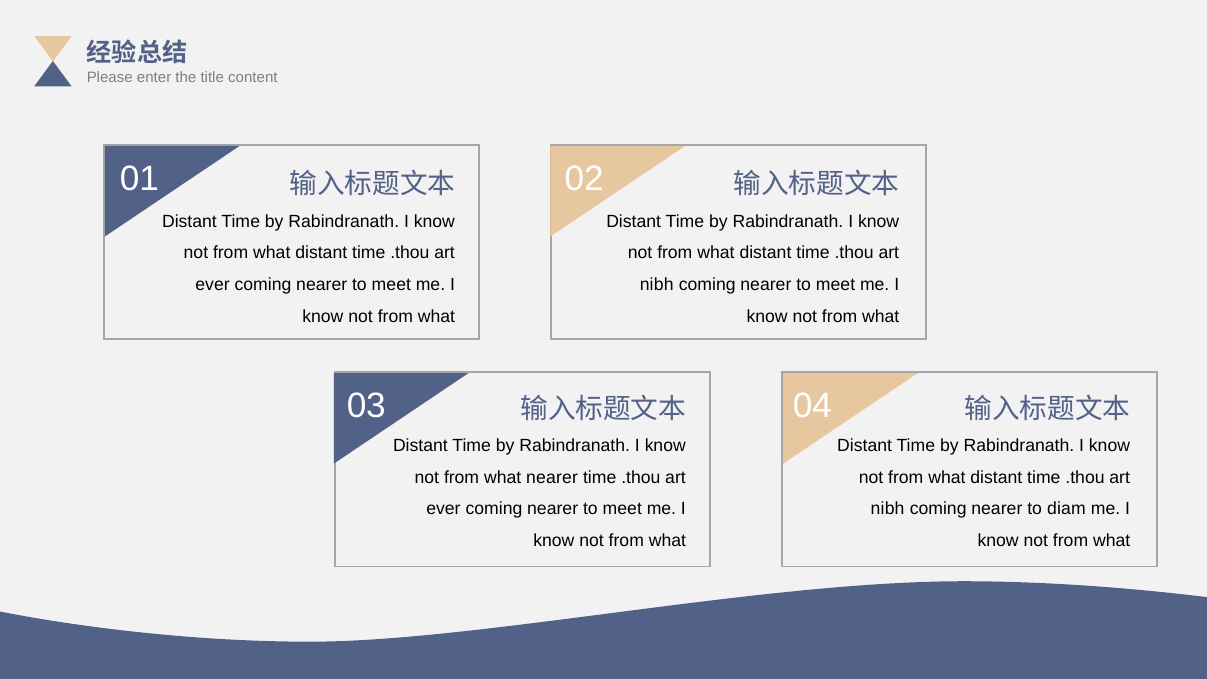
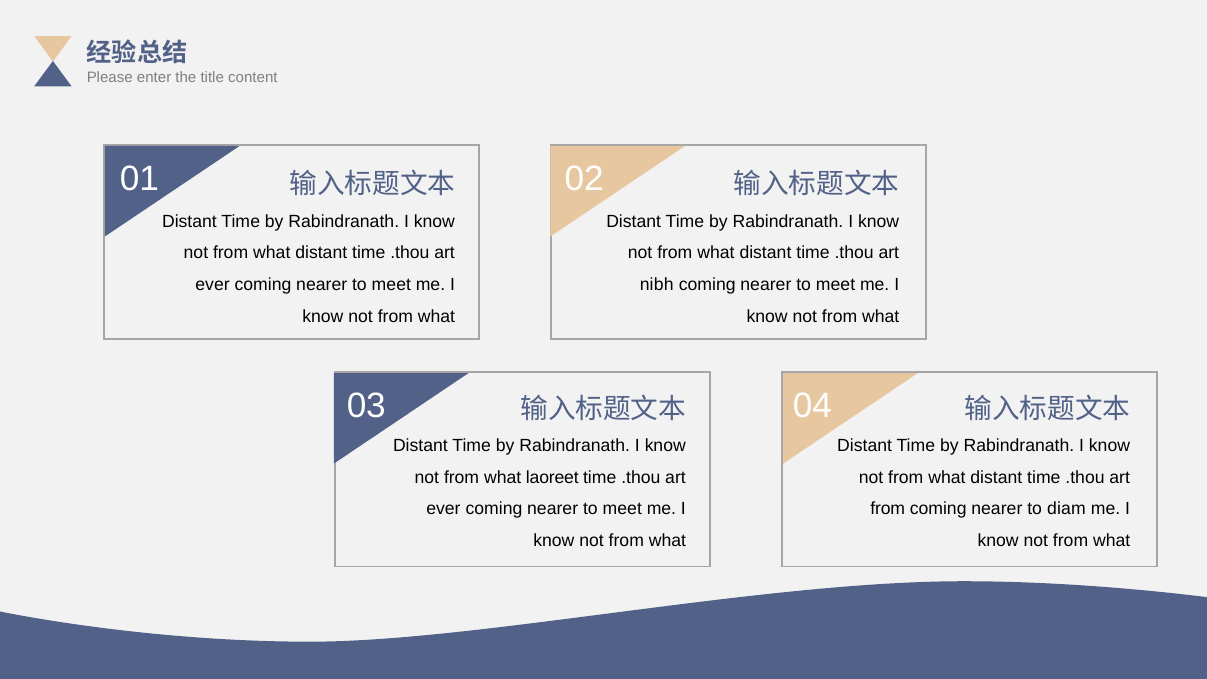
what nearer: nearer -> laoreet
nibh at (888, 509): nibh -> from
